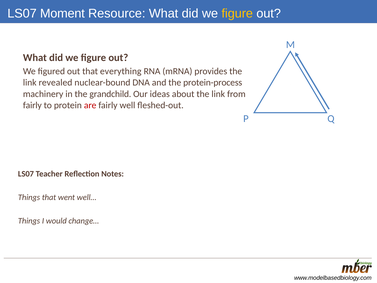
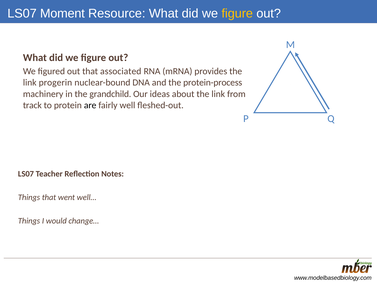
everything: everything -> associated
revealed: revealed -> progerin
fairly at (32, 105): fairly -> track
are colour: red -> black
